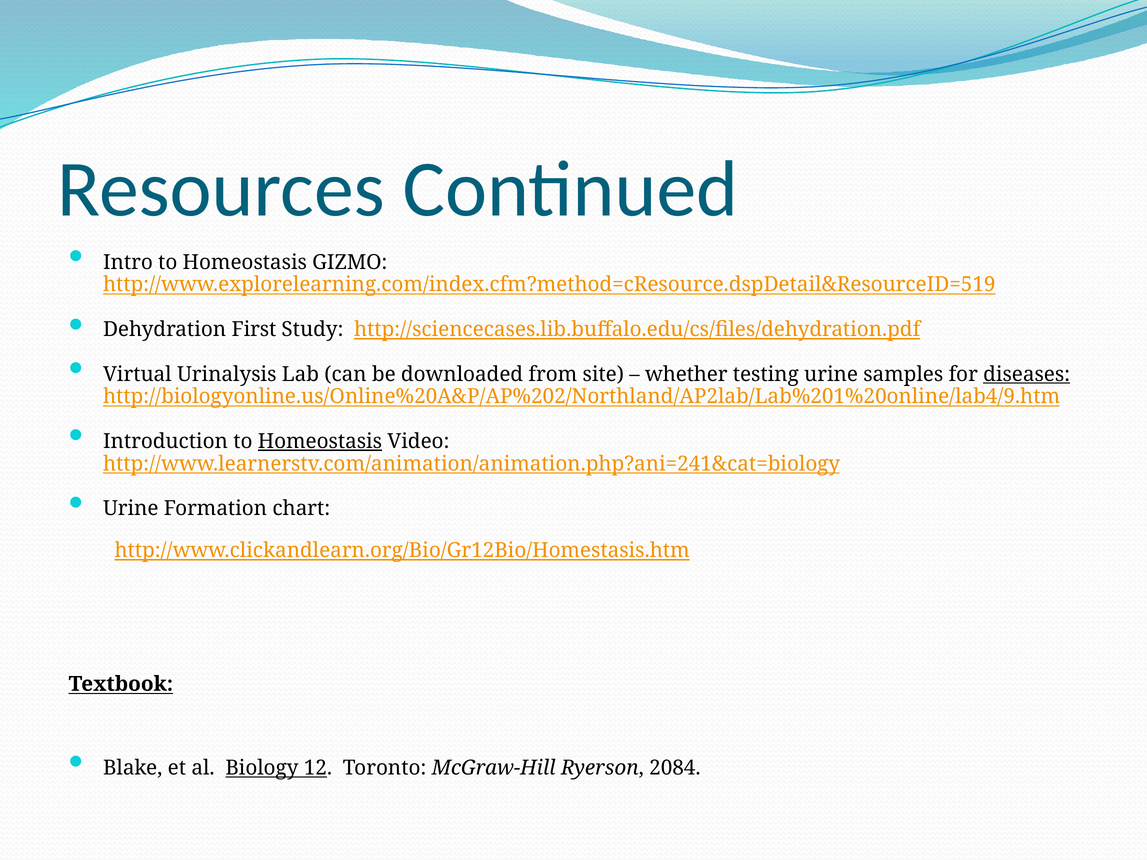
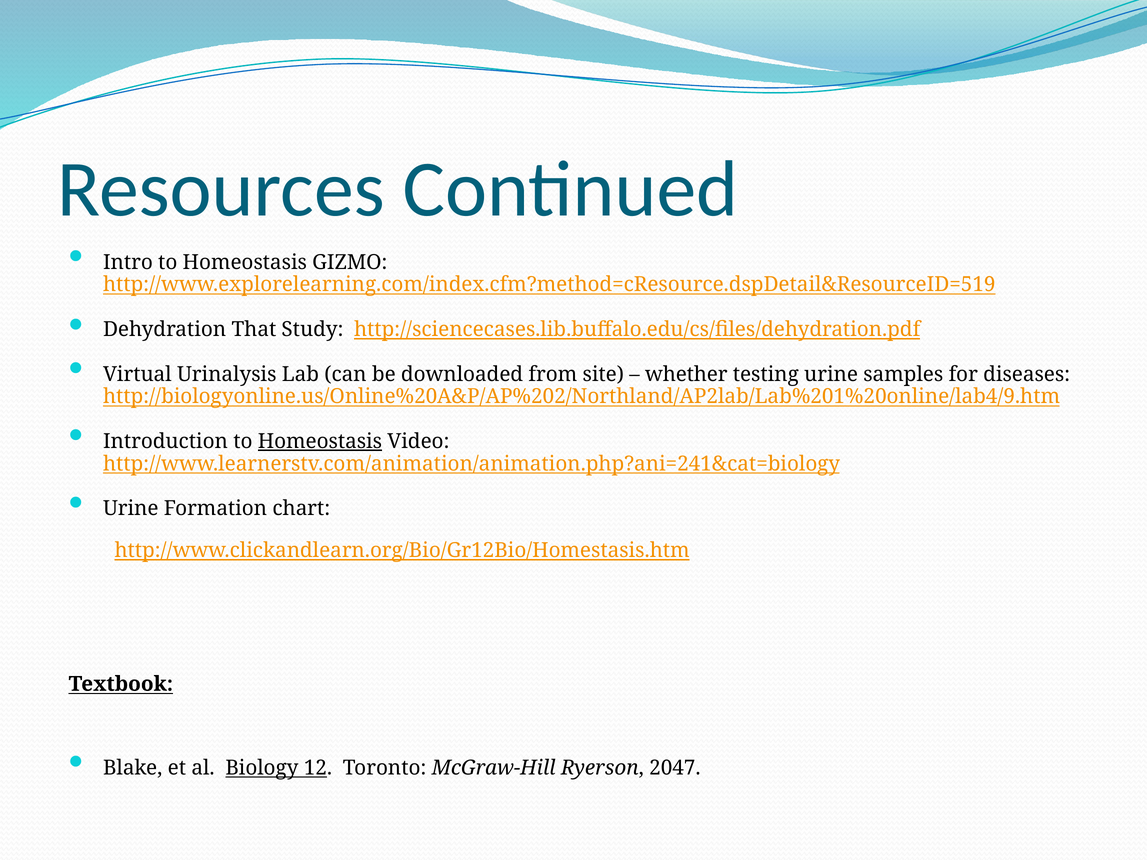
First: First -> That
diseases underline: present -> none
2084: 2084 -> 2047
